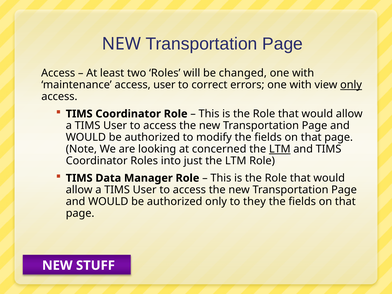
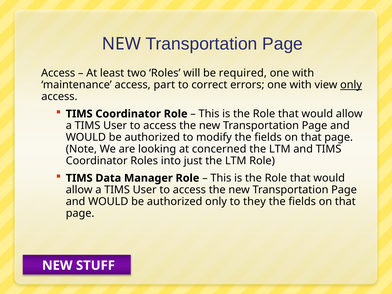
changed: changed -> required
access user: user -> part
LTM at (280, 149) underline: present -> none
